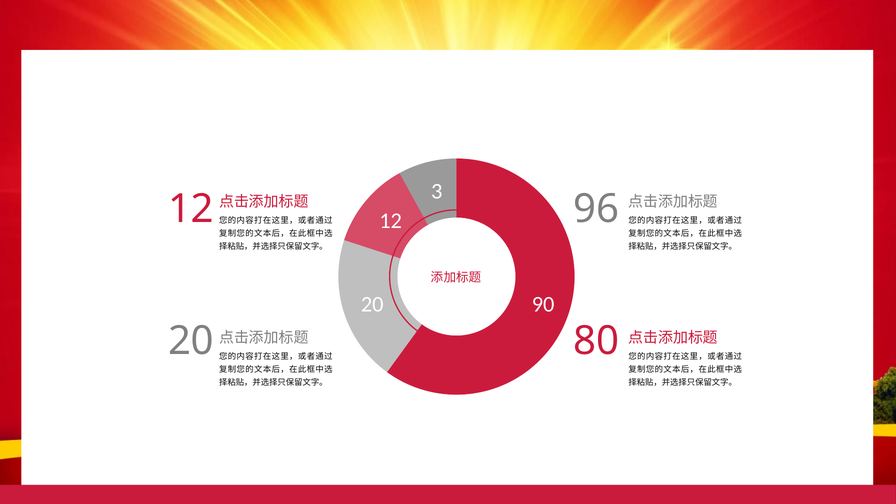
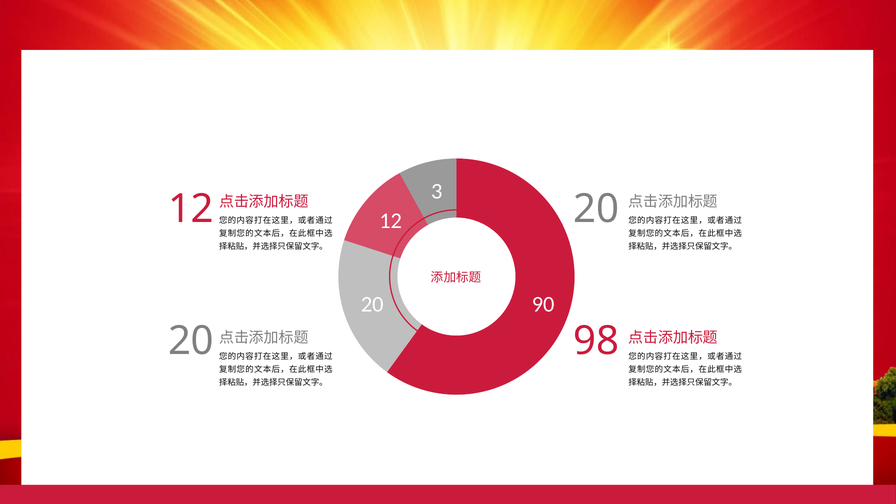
12 96: 96 -> 20
80: 80 -> 98
